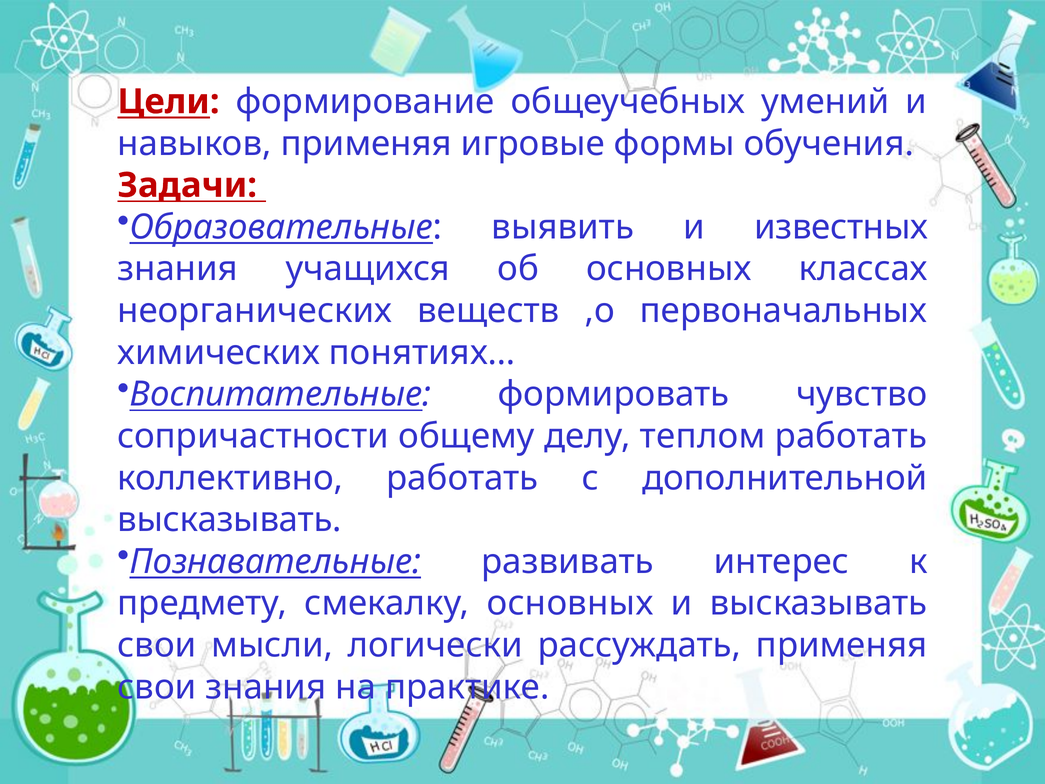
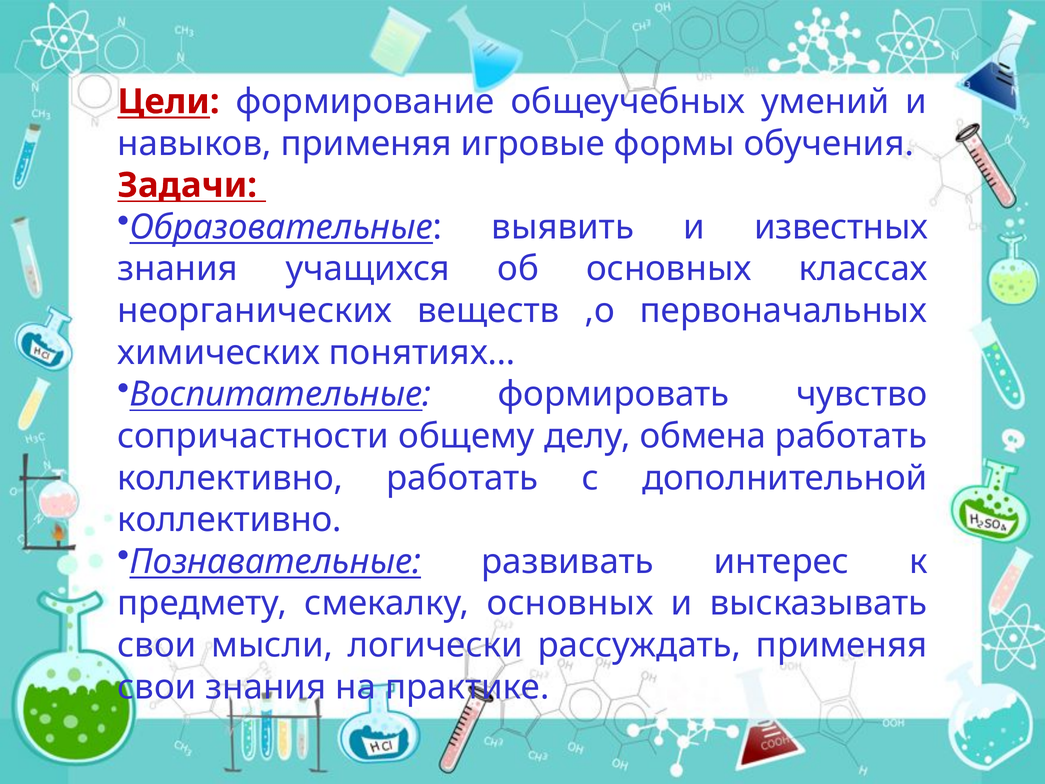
теплом: теплом -> обмена
высказывать at (230, 520): высказывать -> коллективно
